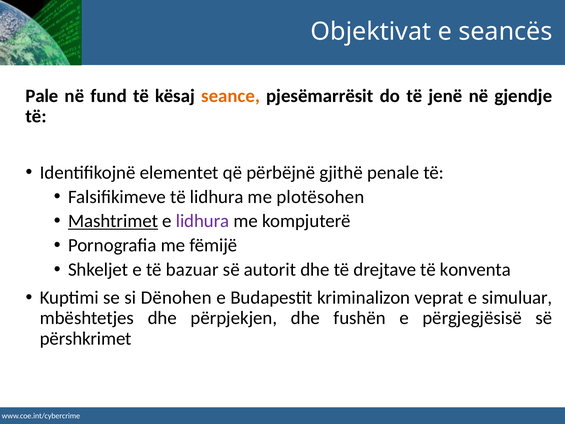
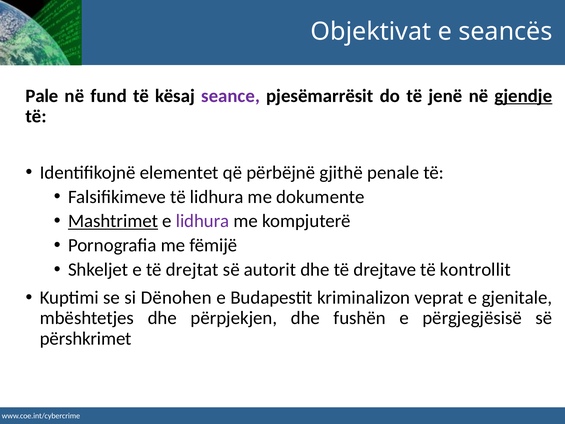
seance colour: orange -> purple
gjendje underline: none -> present
plotësohen: plotësohen -> dokumente
bazuar: bazuar -> drejtat
konventa: konventa -> kontrollit
simuluar: simuluar -> gjenitale
